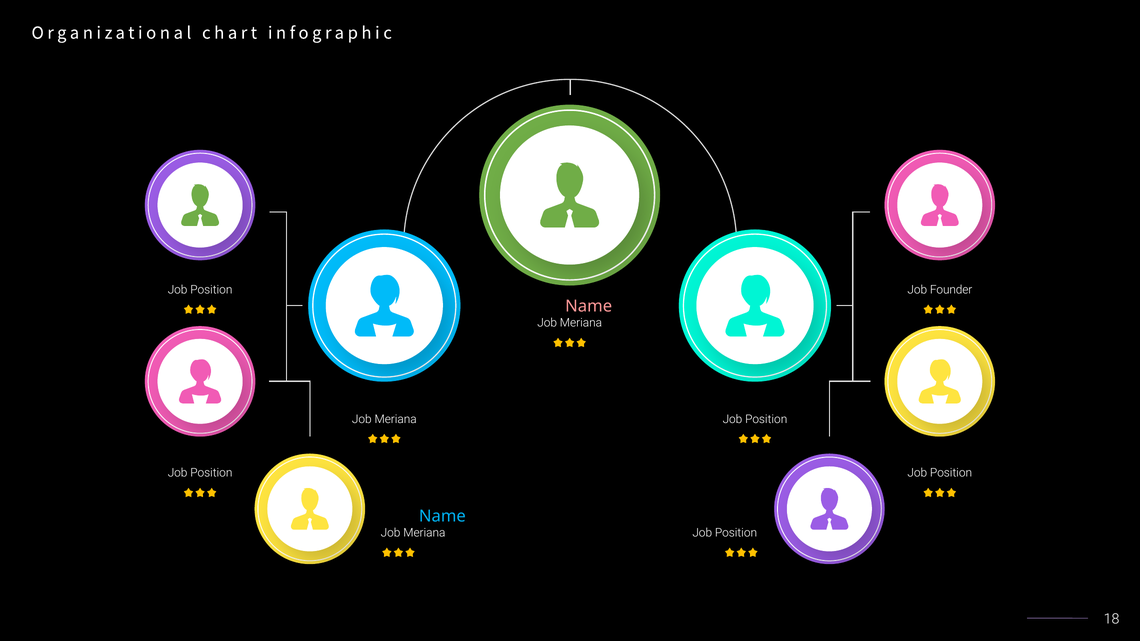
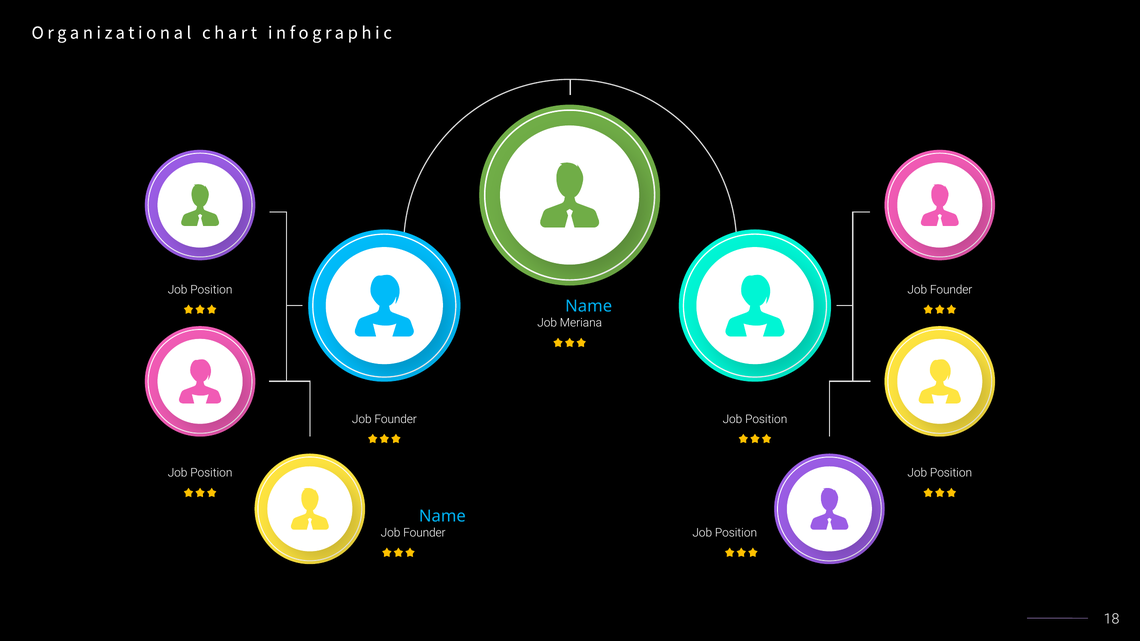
Name at (589, 307) colour: pink -> light blue
Meriana at (396, 419): Meriana -> Founder
Meriana at (424, 533): Meriana -> Founder
